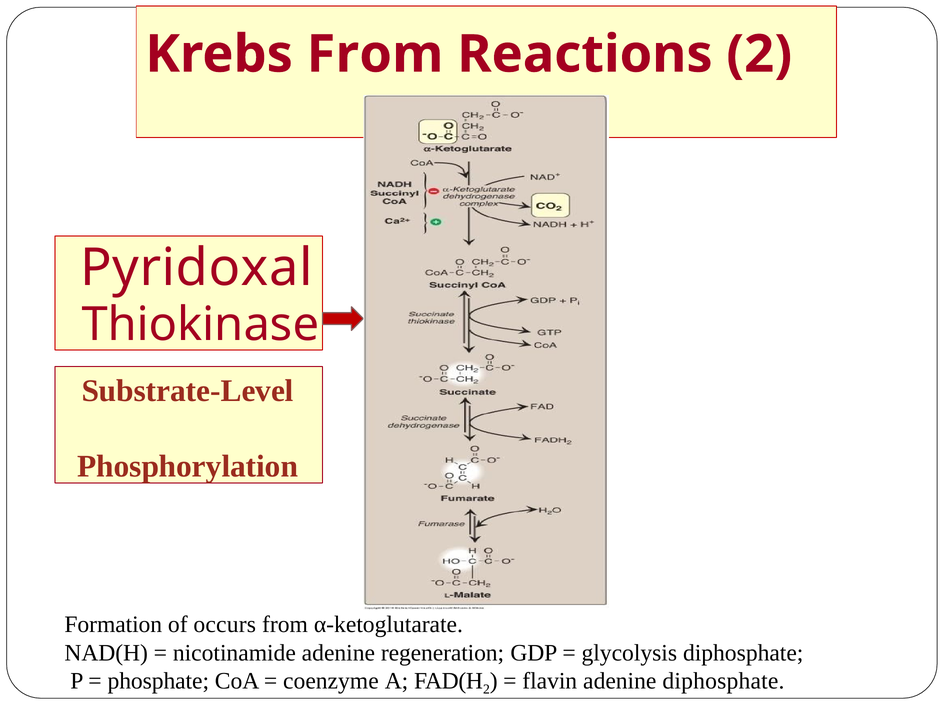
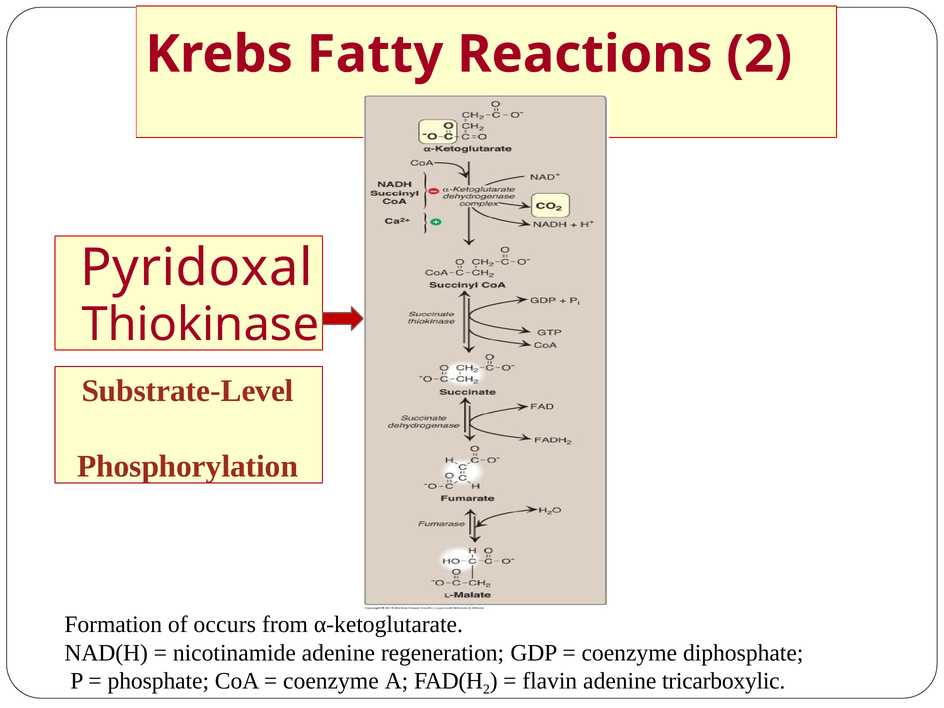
Krebs From: From -> Fatty
glycolysis at (629, 653): glycolysis -> coenzyme
adenine diphosphate: diphosphate -> tricarboxylic
